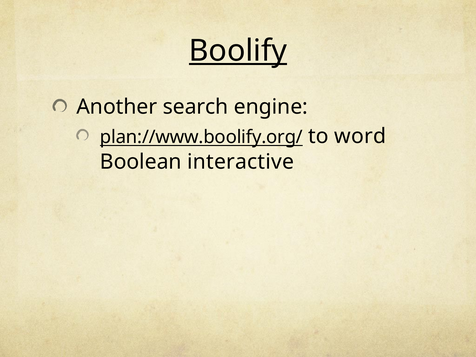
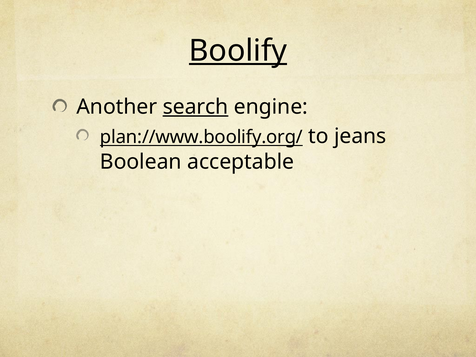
search underline: none -> present
word: word -> jeans
interactive: interactive -> acceptable
